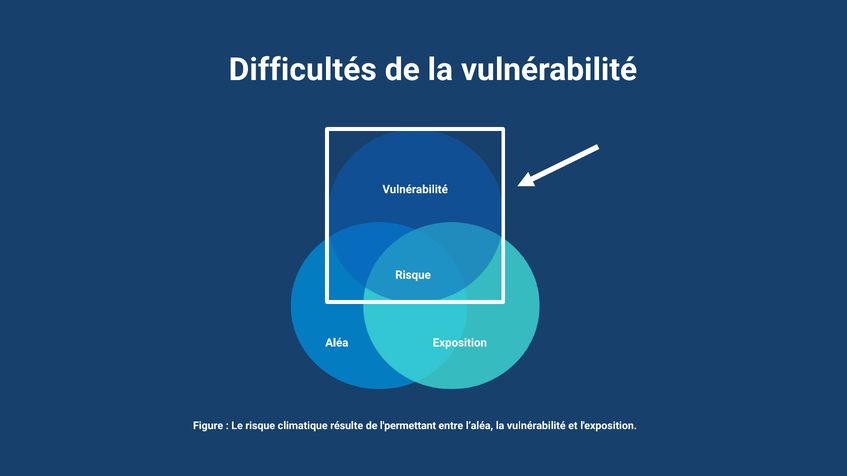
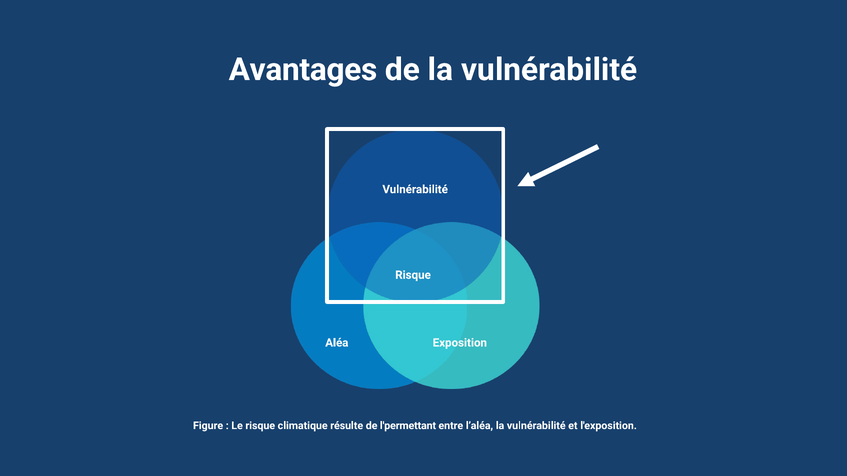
Difficultés: Difficultés -> Avantages
